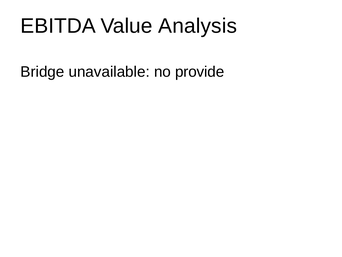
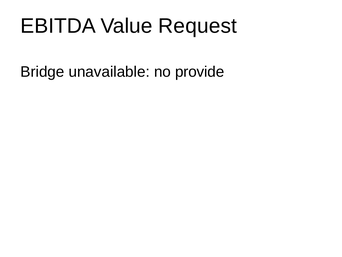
Analysis: Analysis -> Request
